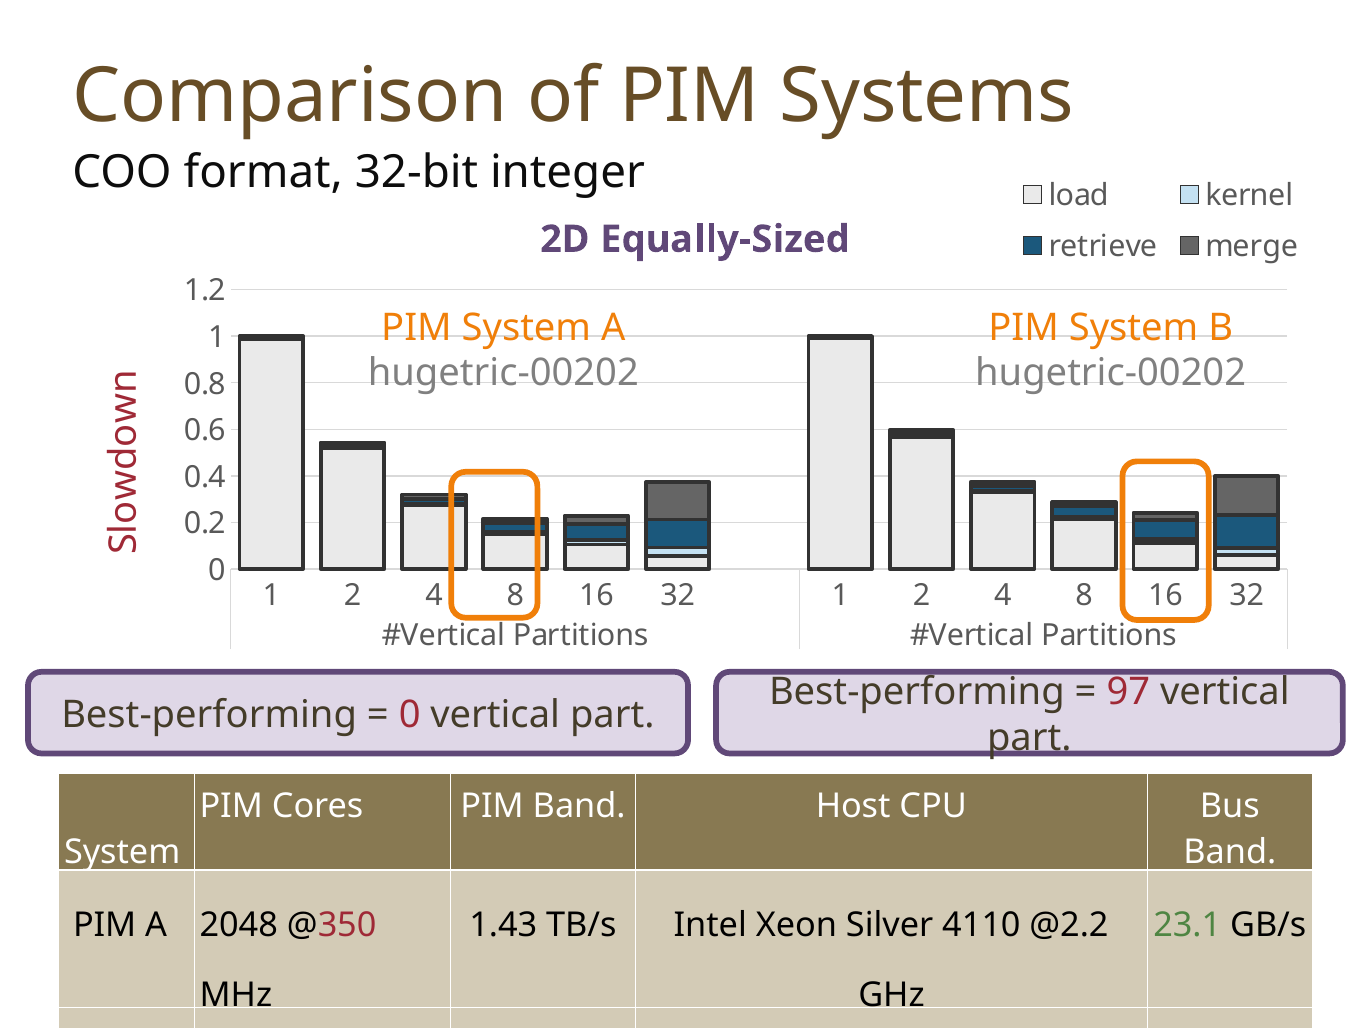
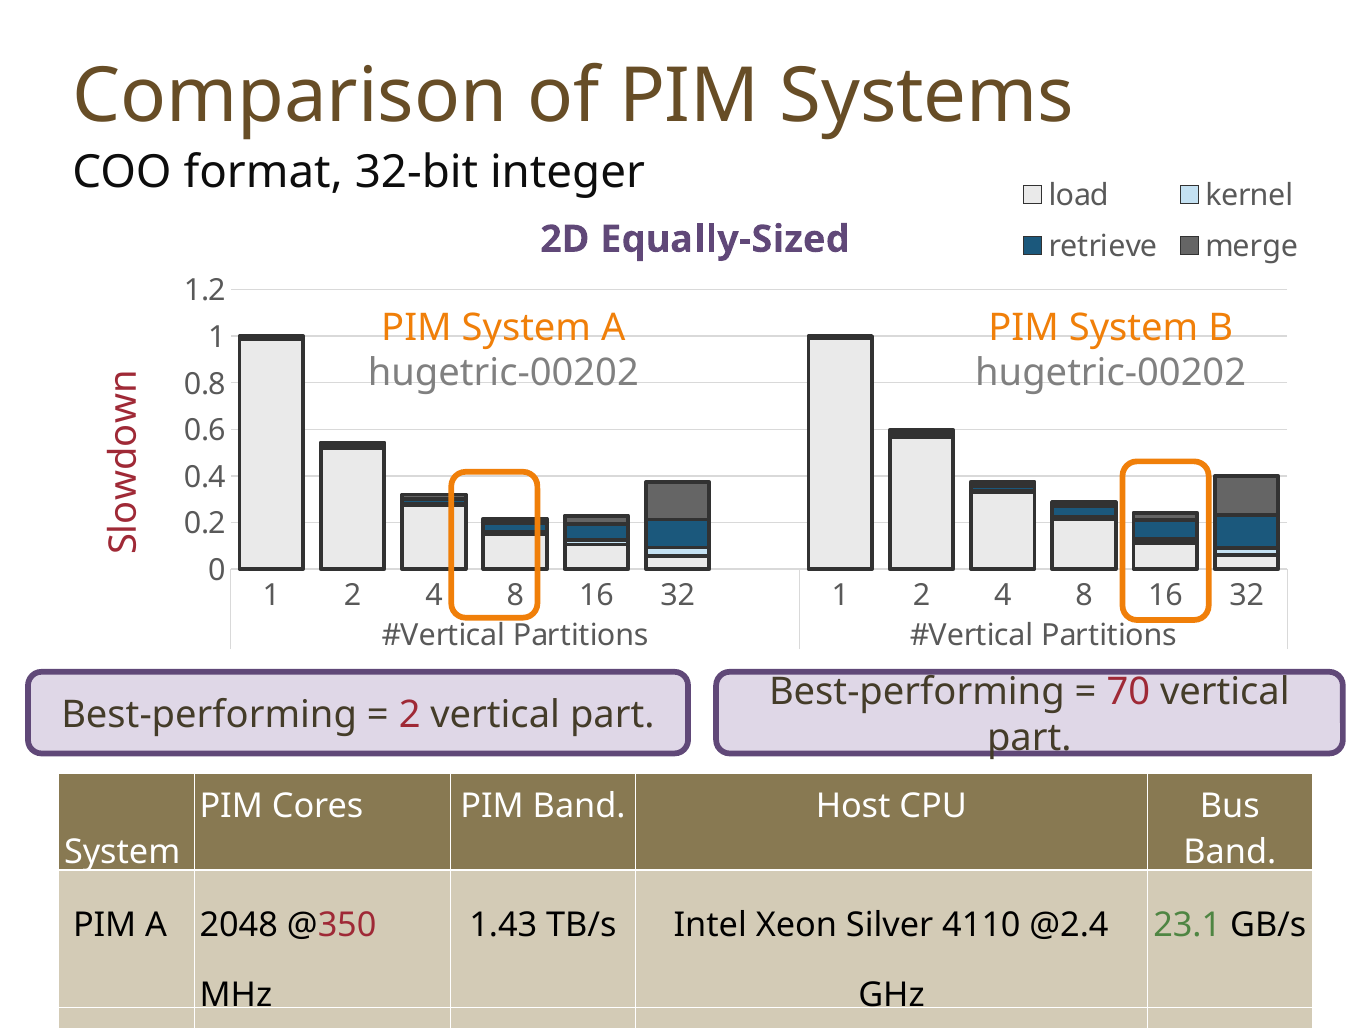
97: 97 -> 70
0 at (410, 715): 0 -> 2
@2.2: @2.2 -> @2.4
